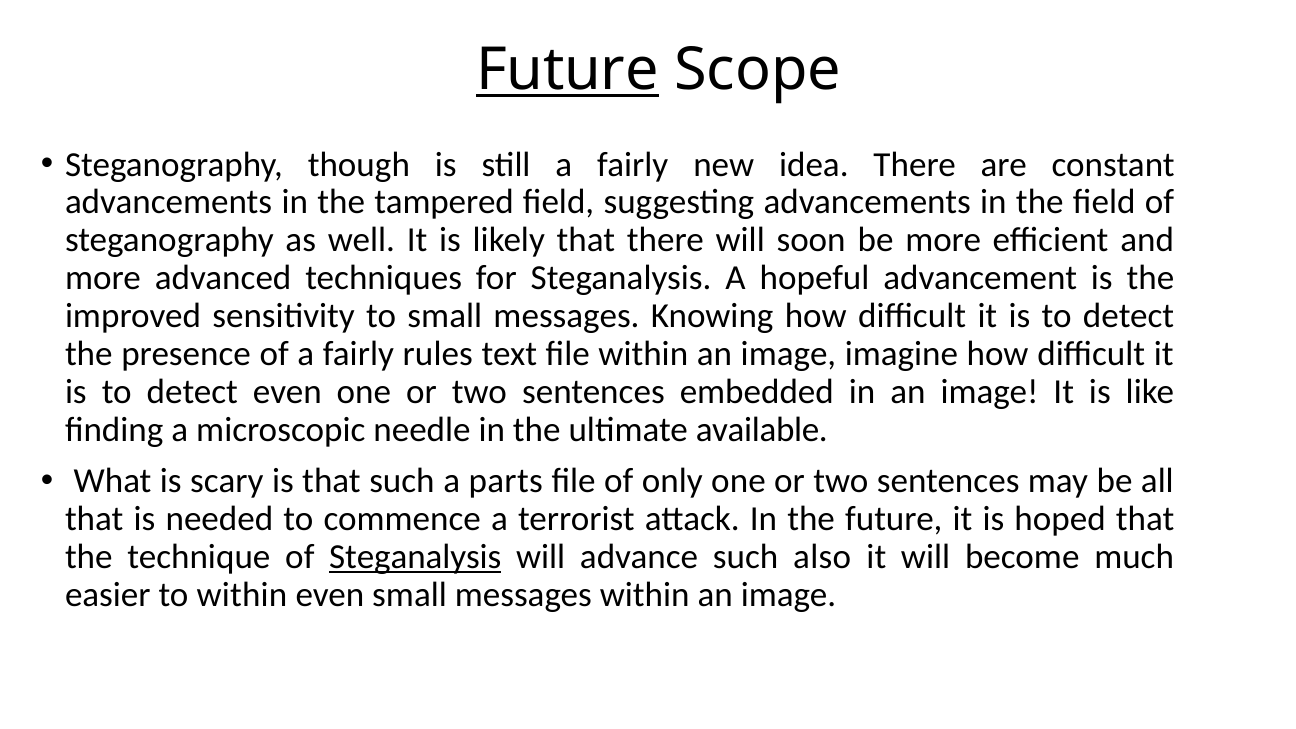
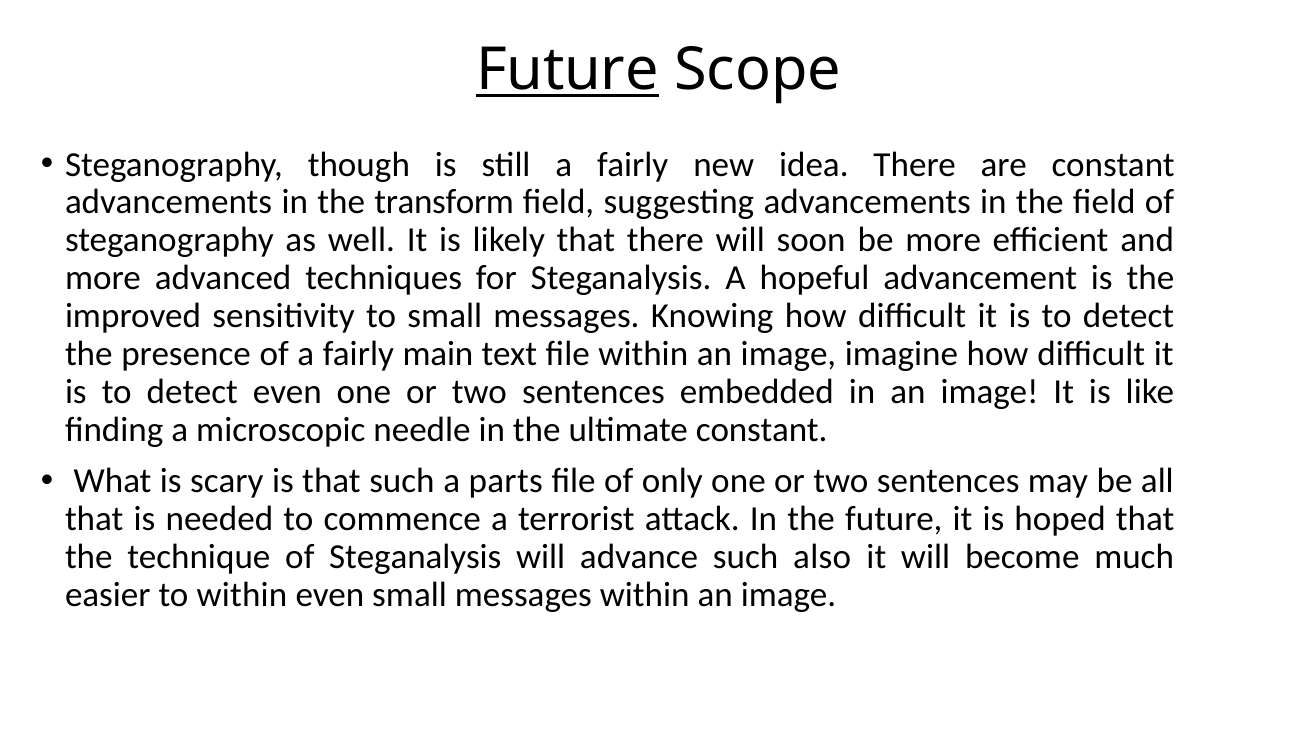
tampered: tampered -> transform
rules: rules -> main
ultimate available: available -> constant
Steganalysis at (415, 557) underline: present -> none
